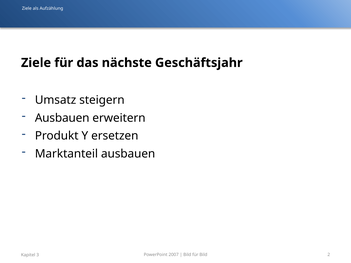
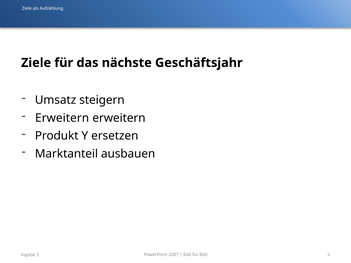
Ausbauen at (62, 118): Ausbauen -> Erweitern
